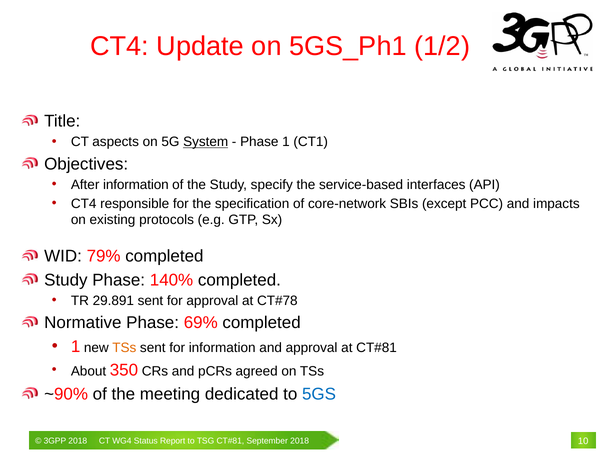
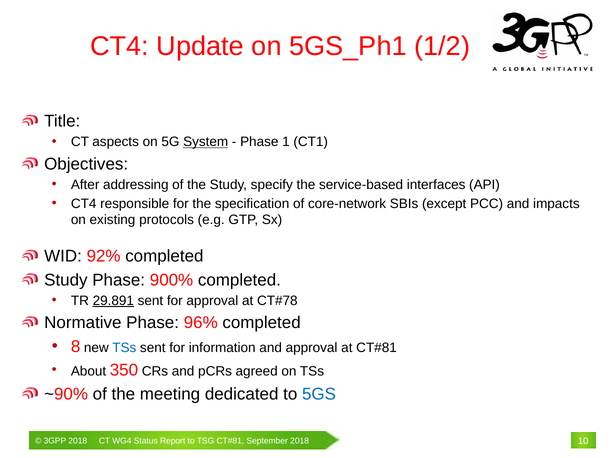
After information: information -> addressing
79%: 79% -> 92%
140%: 140% -> 900%
29.891 underline: none -> present
69%: 69% -> 96%
1 at (76, 346): 1 -> 8
TSs at (124, 347) colour: orange -> blue
